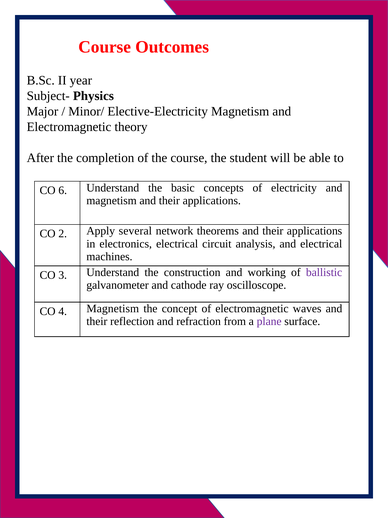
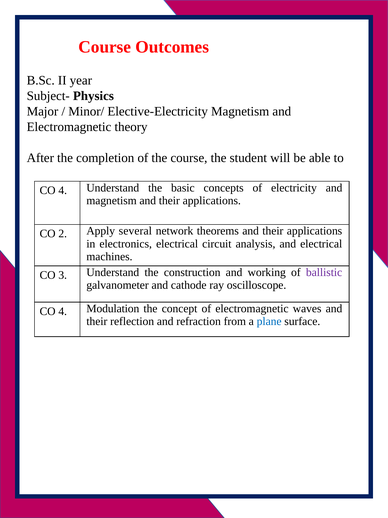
6 at (63, 190): 6 -> 4
4 Magnetism: Magnetism -> Modulation
plane colour: purple -> blue
